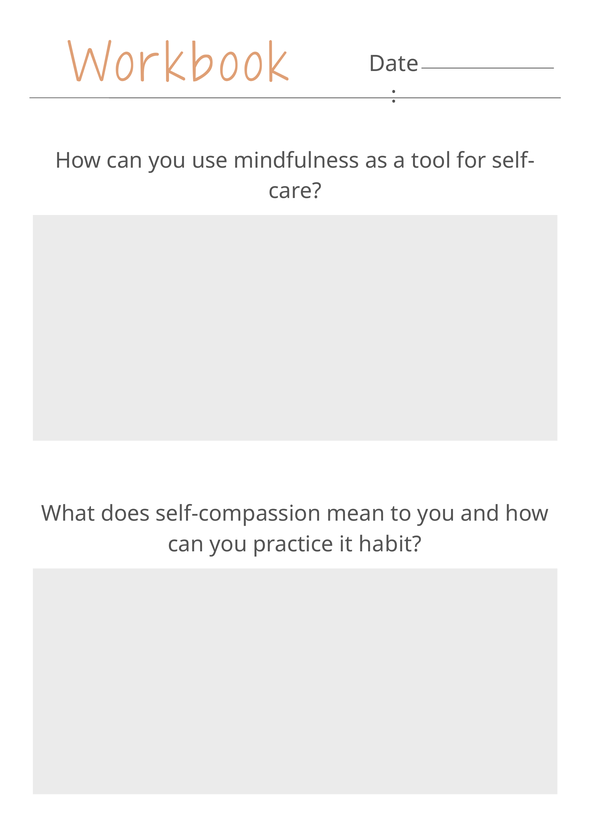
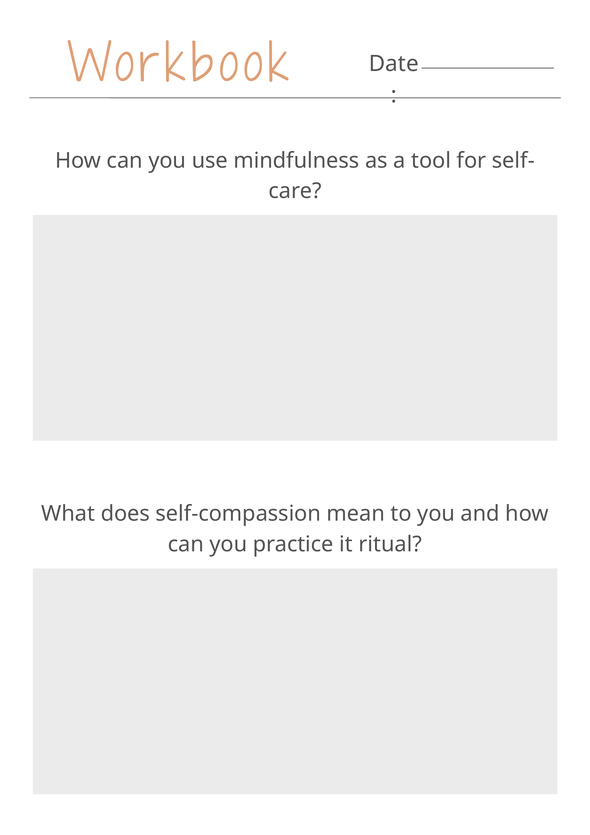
habit: habit -> ritual
